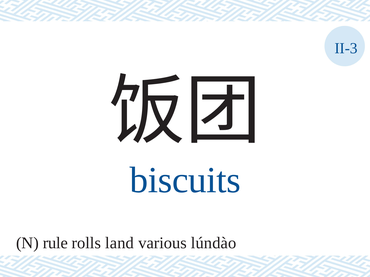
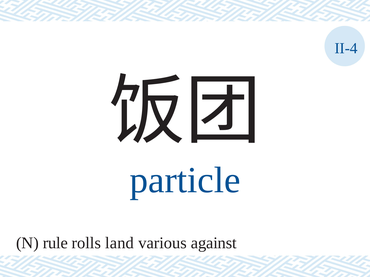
II-3: II-3 -> II-4
biscuits: biscuits -> particle
lúndào: lúndào -> against
